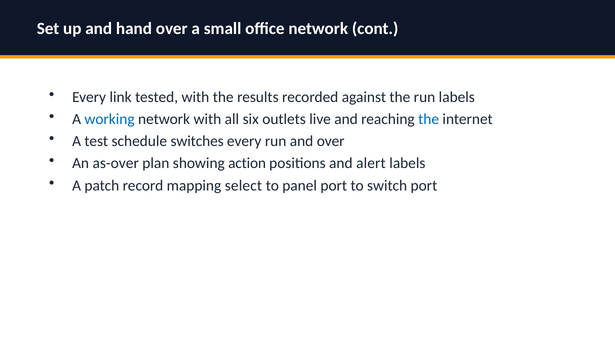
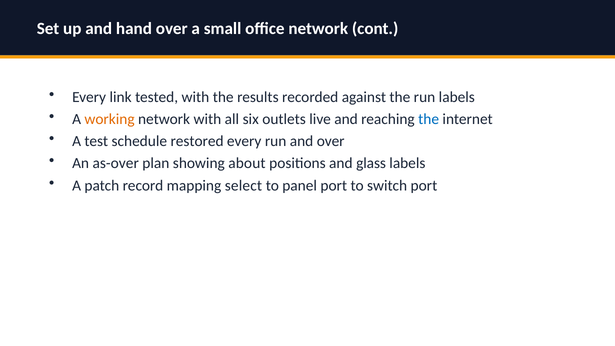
working colour: blue -> orange
switches: switches -> restored
action: action -> about
alert: alert -> glass
